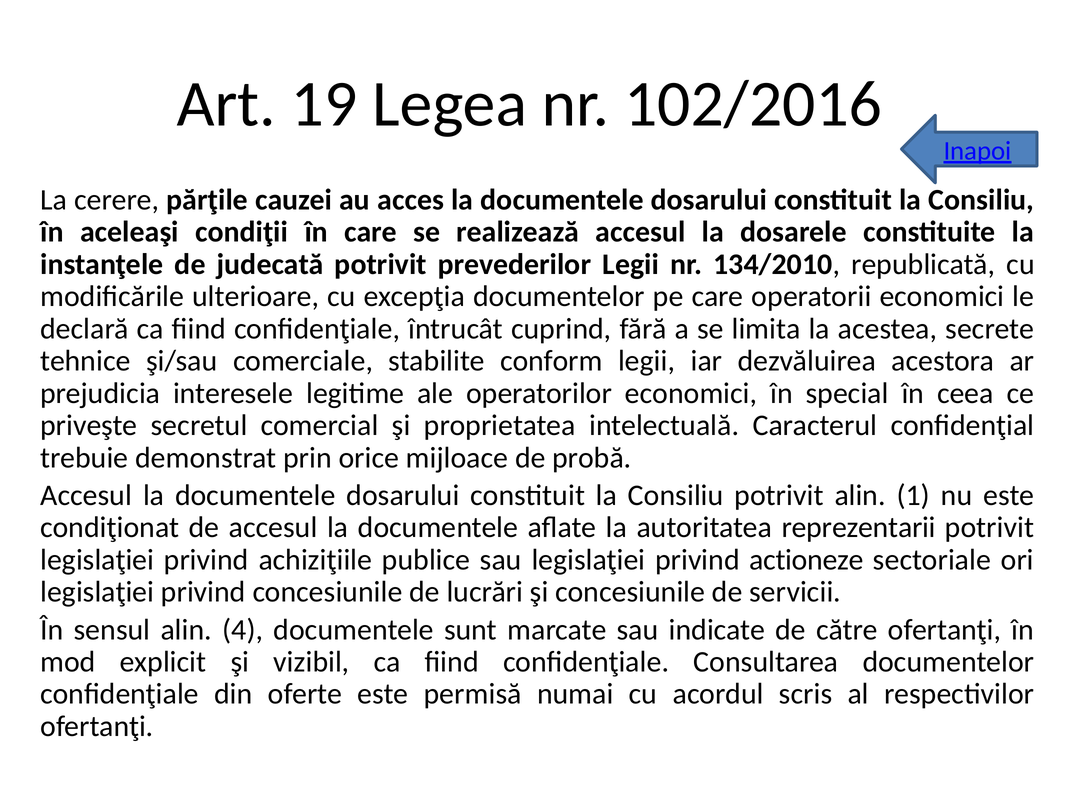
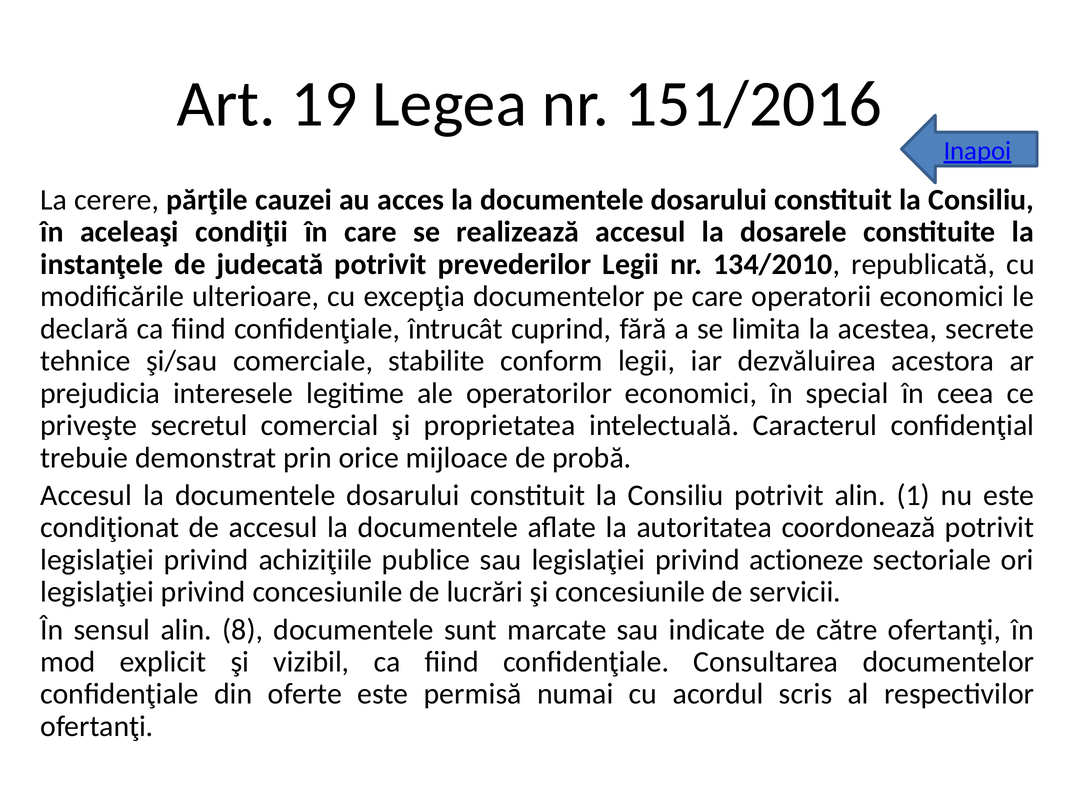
102/2016: 102/2016 -> 151/2016
reprezentarii: reprezentarii -> coordonează
4: 4 -> 8
